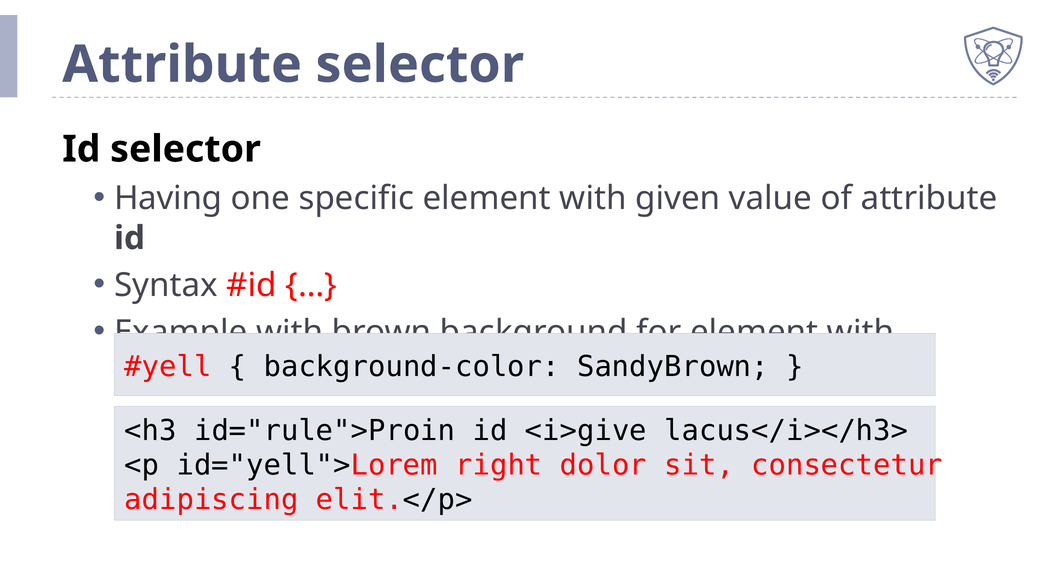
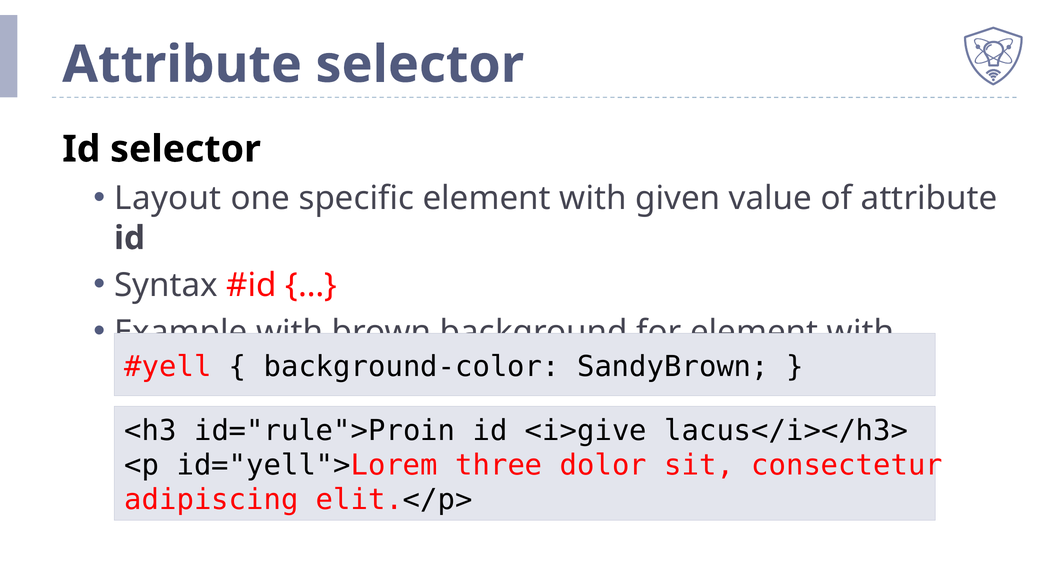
Having: Having -> Layout
right: right -> three
